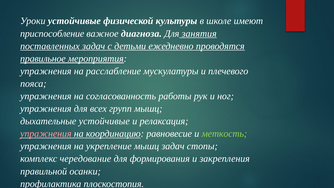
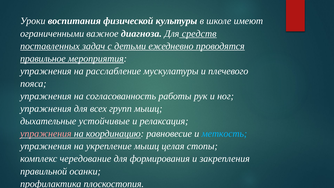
Уроки устойчивые: устойчивые -> воспитания
приспособление: приспособление -> ограниченными
занятия: занятия -> средств
меткость colour: light green -> light blue
мышц задач: задач -> целая
